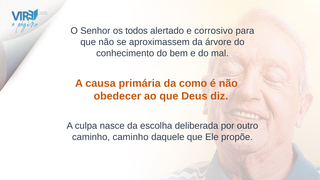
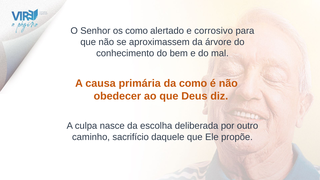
os todos: todos -> como
caminho caminho: caminho -> sacrifício
